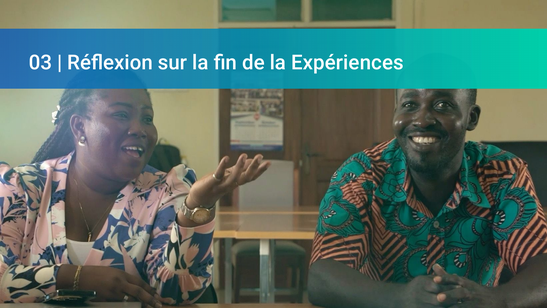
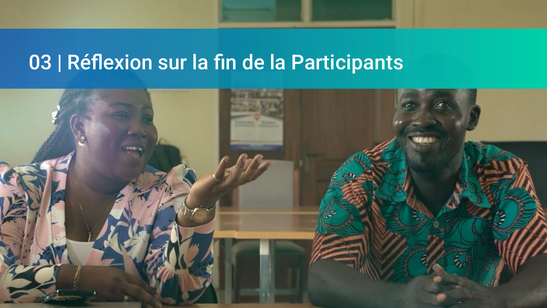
Expériences: Expériences -> Participants
